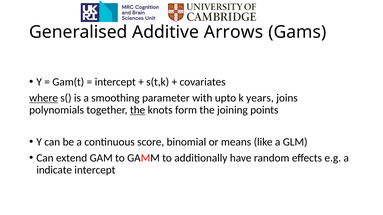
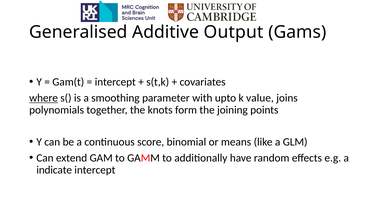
Arrows: Arrows -> Output
years: years -> value
the at (138, 110) underline: present -> none
